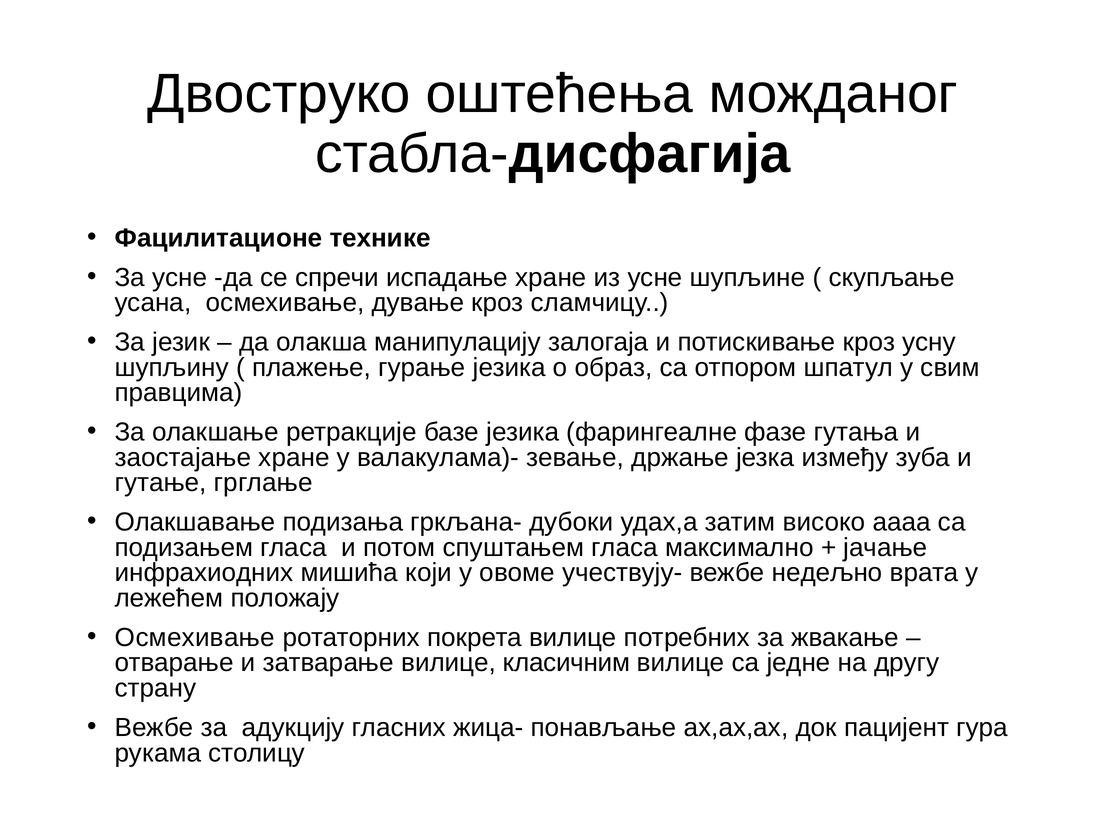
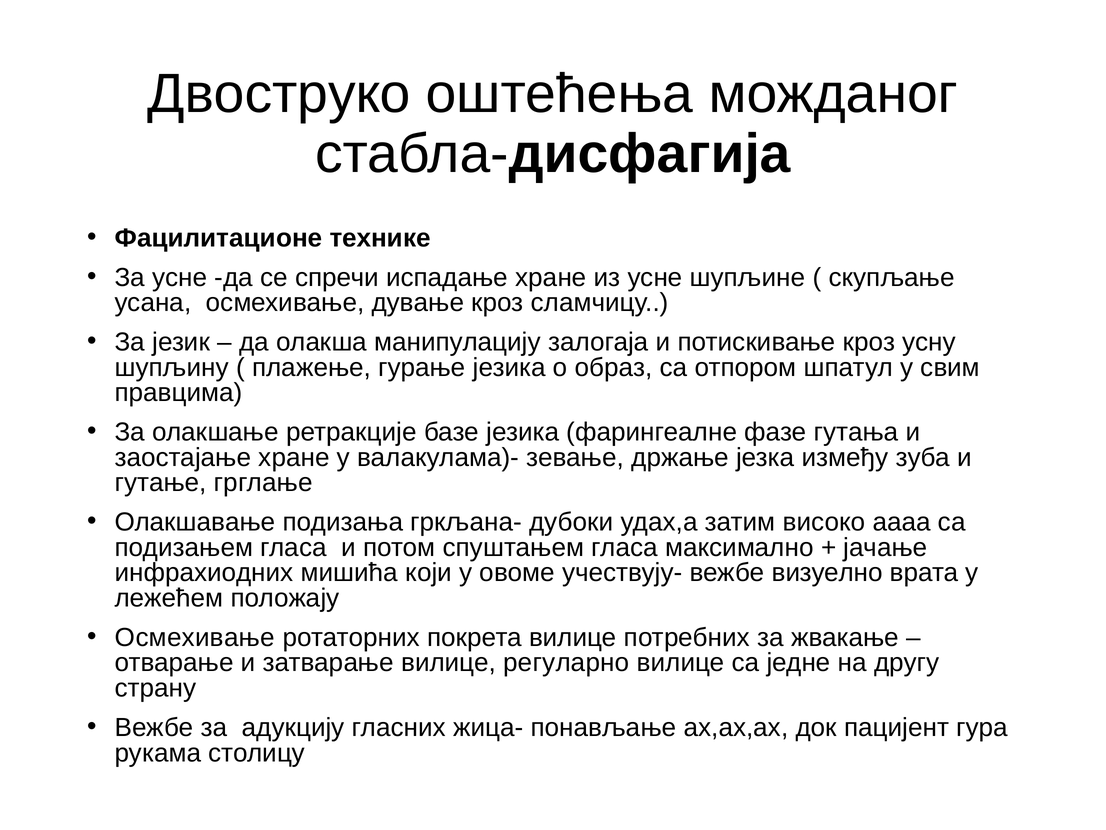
недељно: недељно -> визуелно
класичним: класичним -> регуларно
